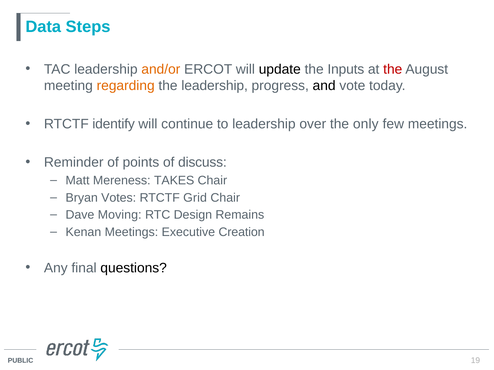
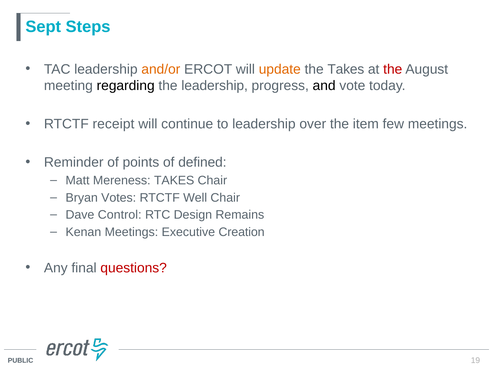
Data: Data -> Sept
update colour: black -> orange
the Inputs: Inputs -> Takes
regarding colour: orange -> black
identify: identify -> receipt
only: only -> item
discuss: discuss -> defined
Grid: Grid -> Well
Moving: Moving -> Control
questions colour: black -> red
